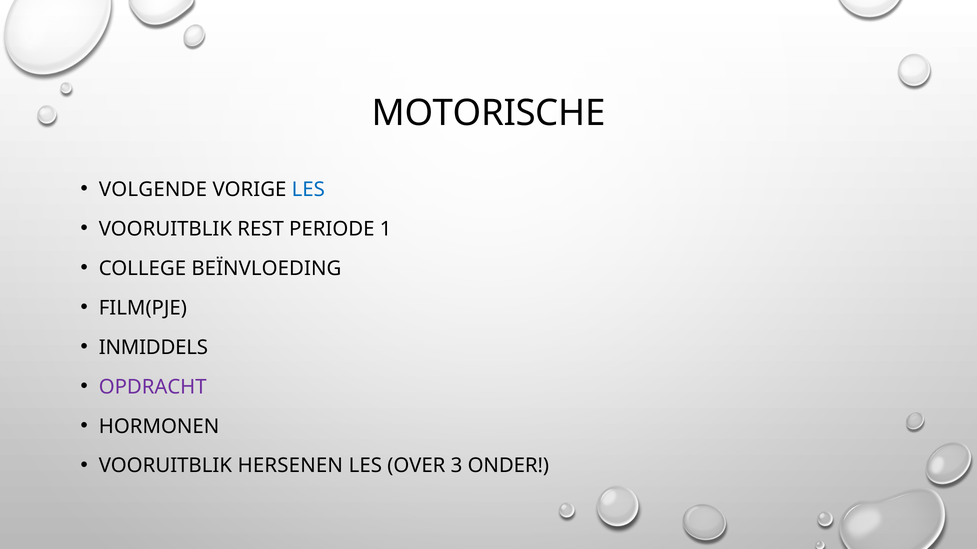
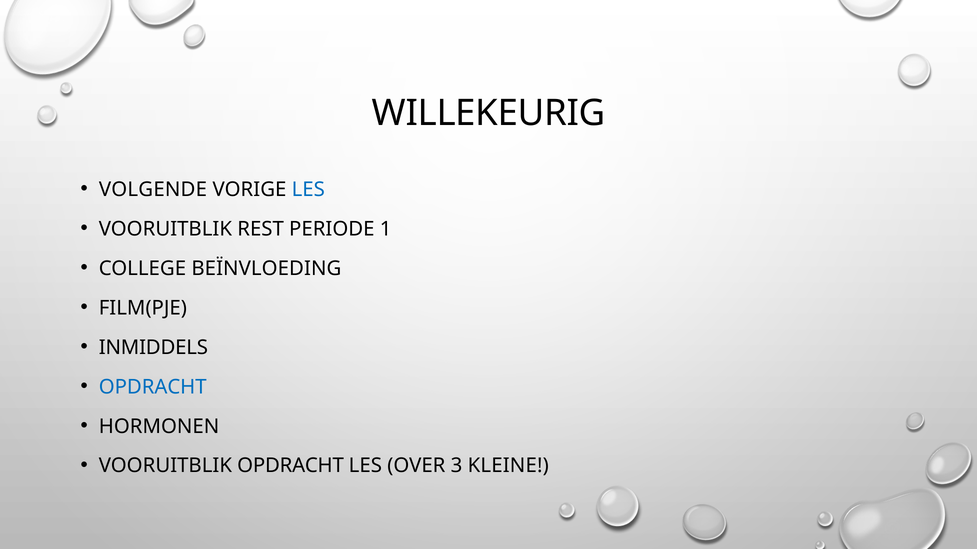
MOTORISCHE: MOTORISCHE -> WILLEKEURIG
OPDRACHT at (153, 387) colour: purple -> blue
VOORUITBLIK HERSENEN: HERSENEN -> OPDRACHT
ONDER: ONDER -> KLEINE
